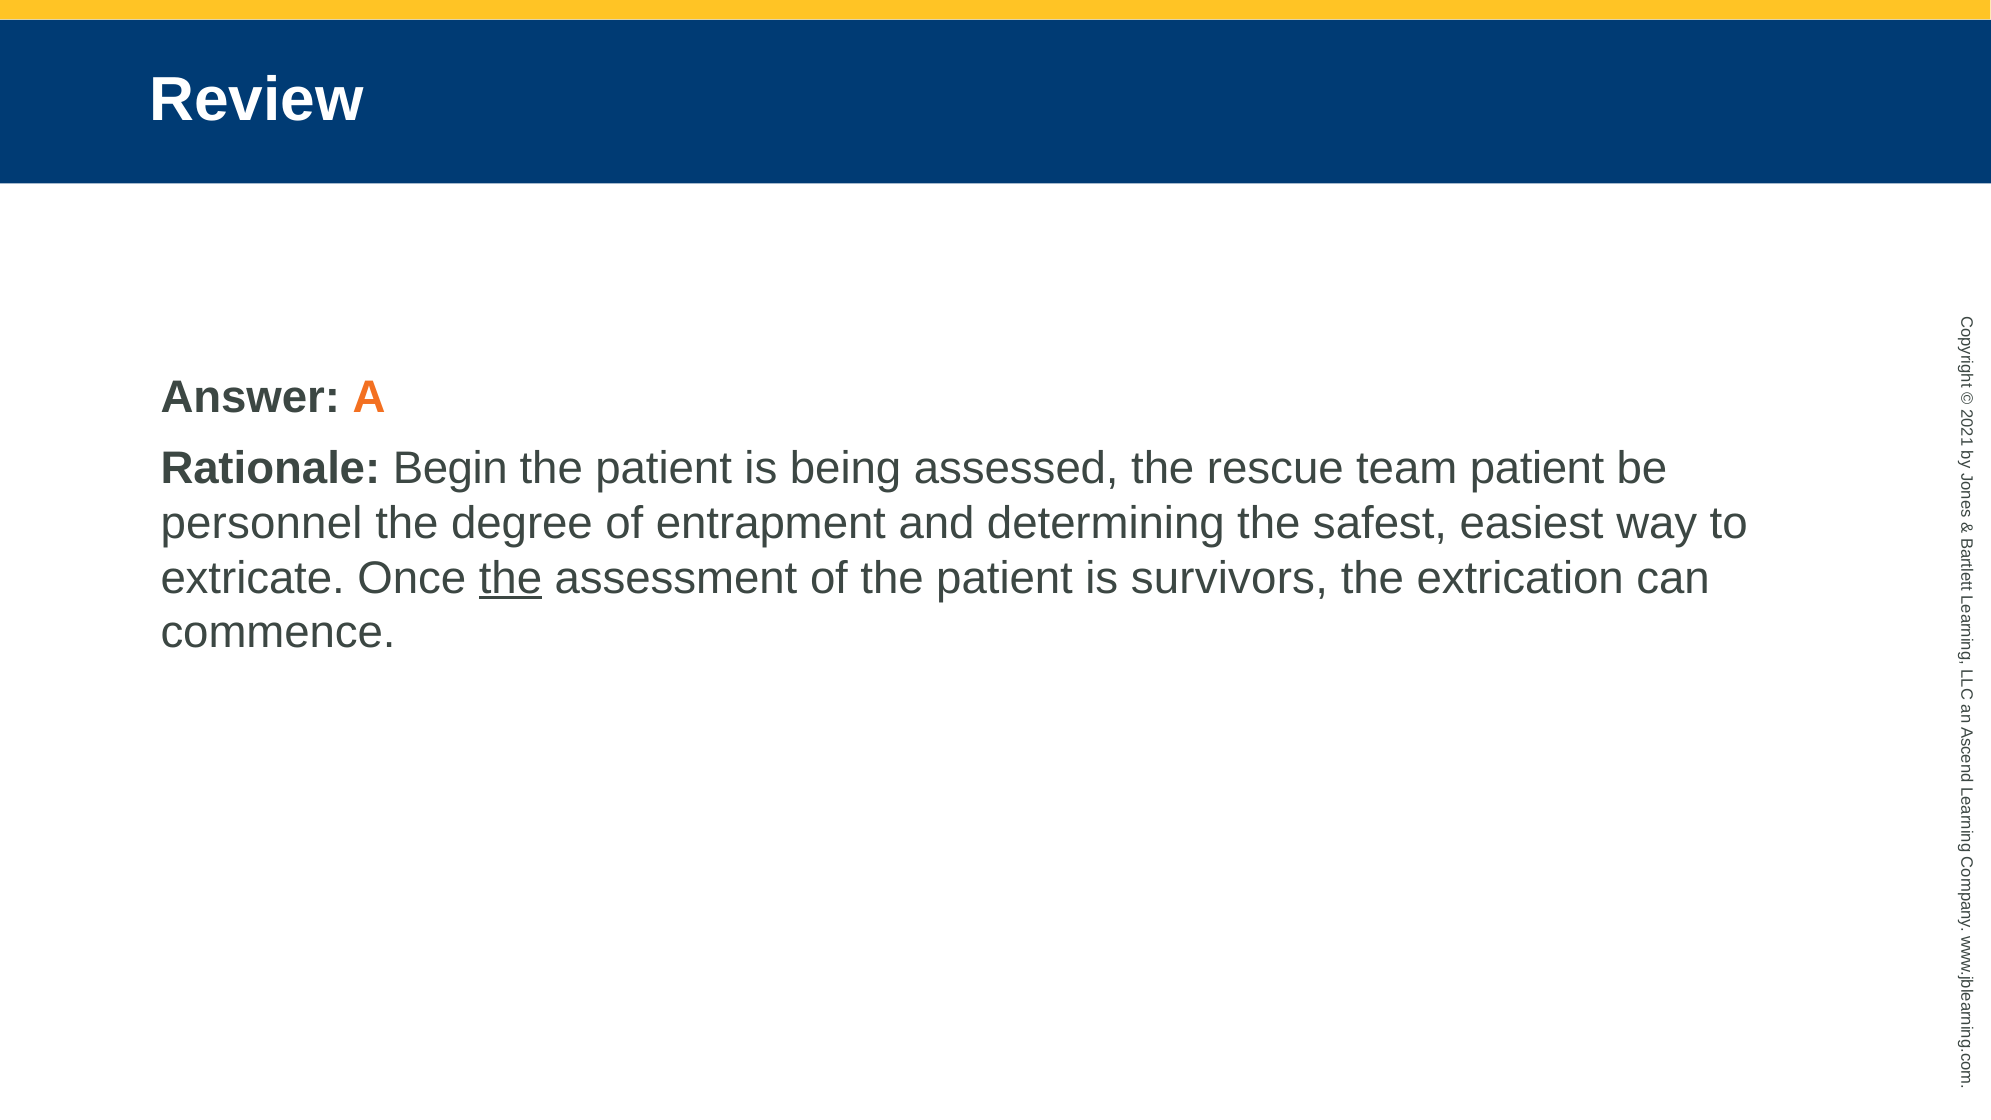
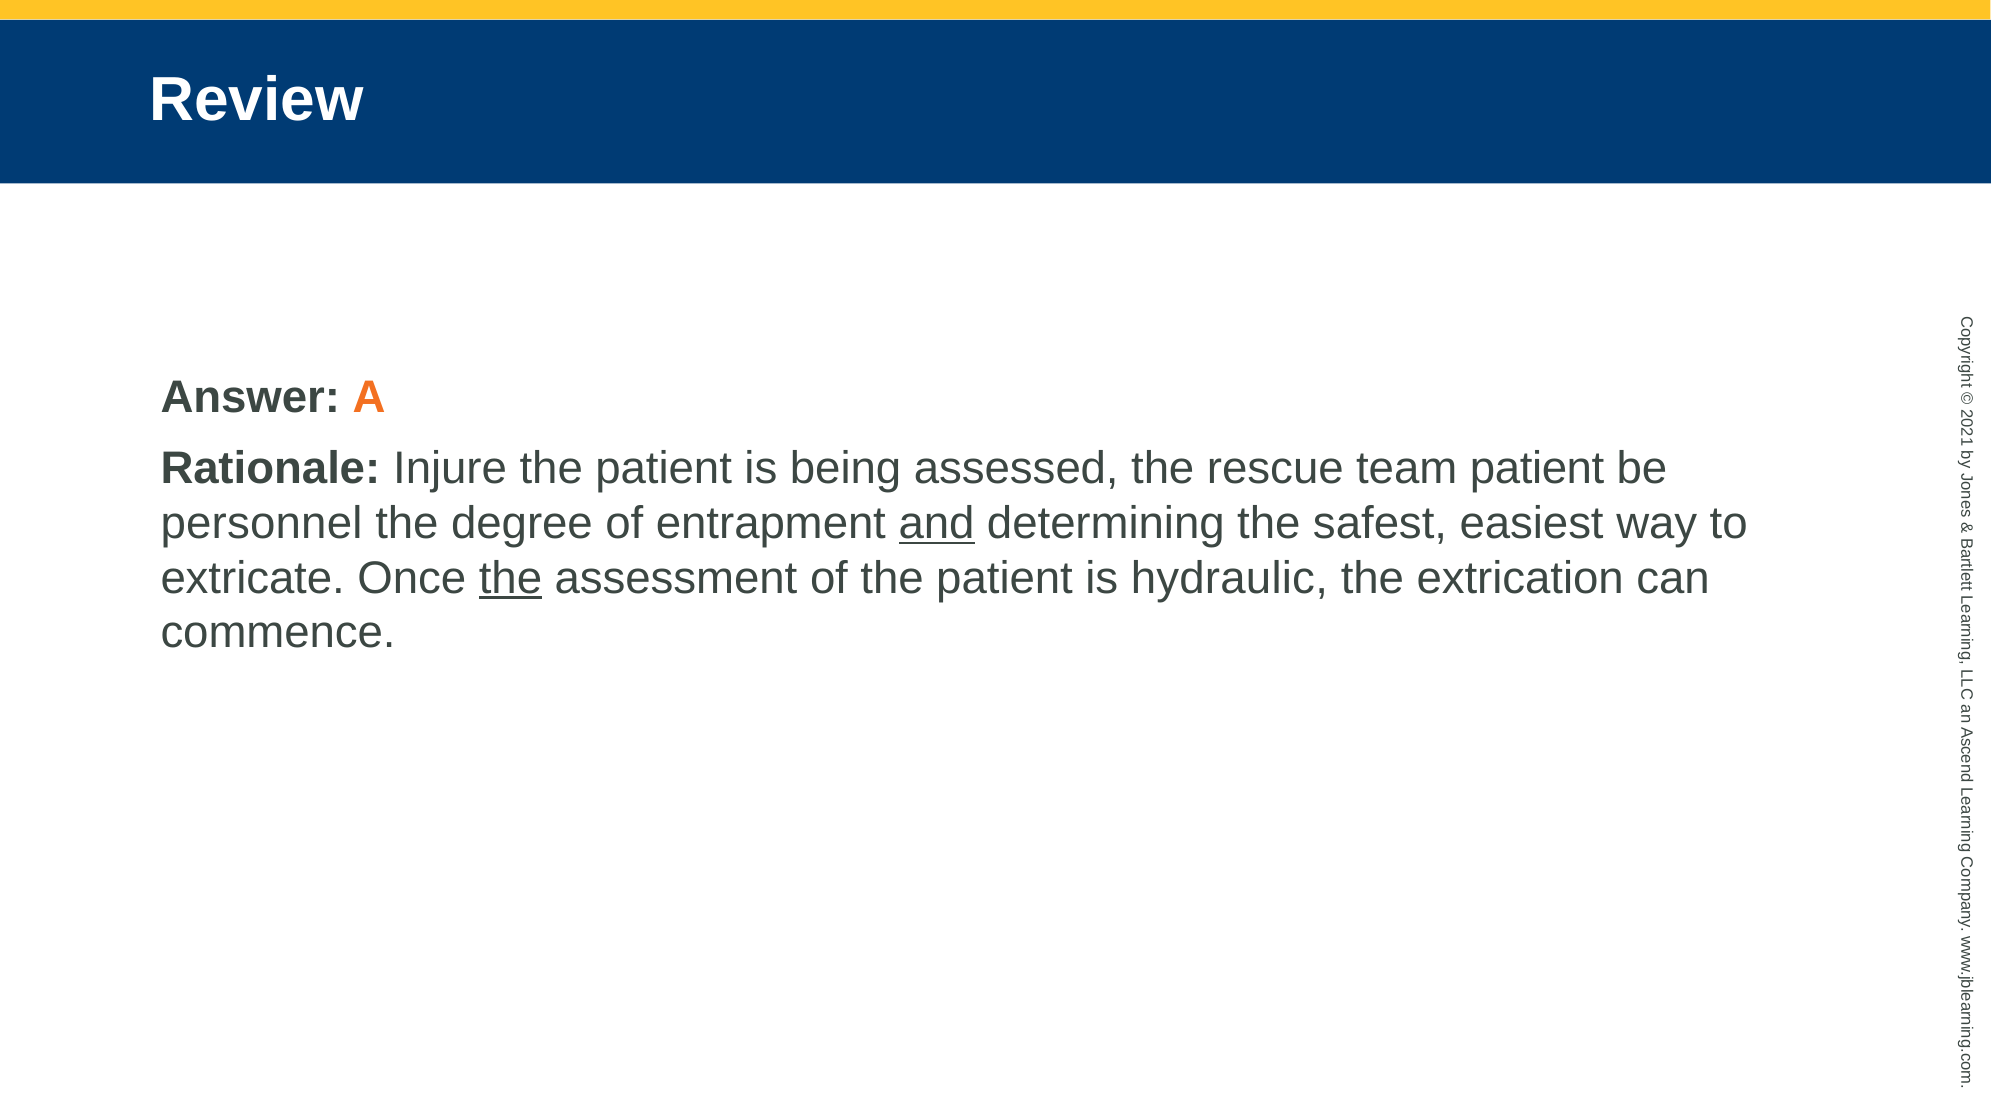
Begin: Begin -> Injure
and underline: none -> present
survivors: survivors -> hydraulic
